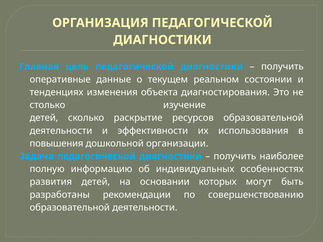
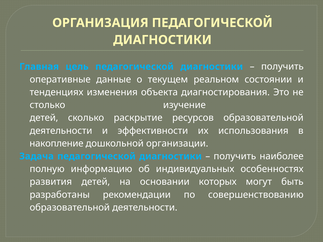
повышения: повышения -> накопление
